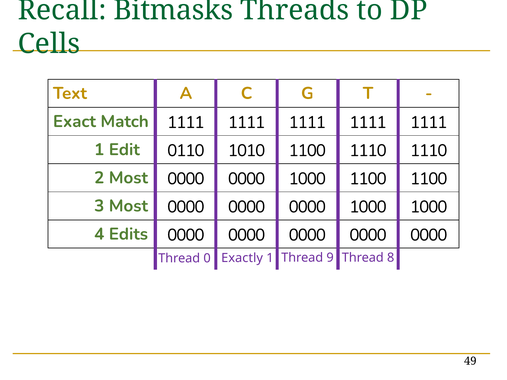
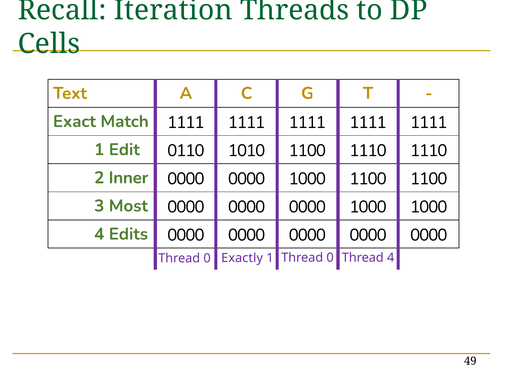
Bitmasks: Bitmasks -> Iteration
2 Most: Most -> Inner
1 Thread 9: 9 -> 0
Thread 8: 8 -> 4
